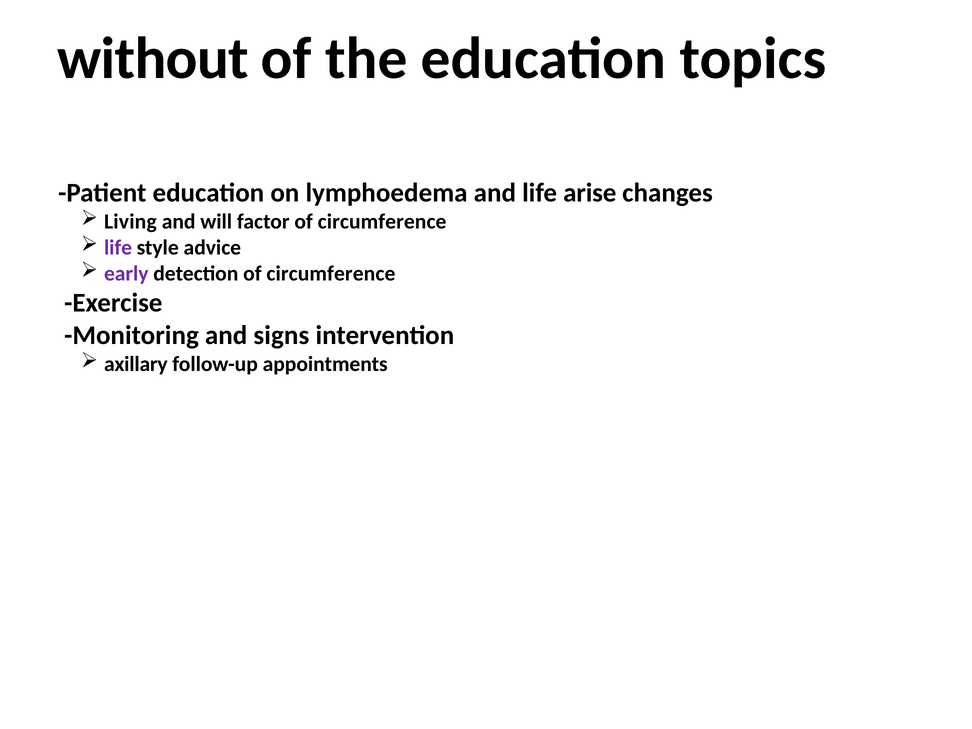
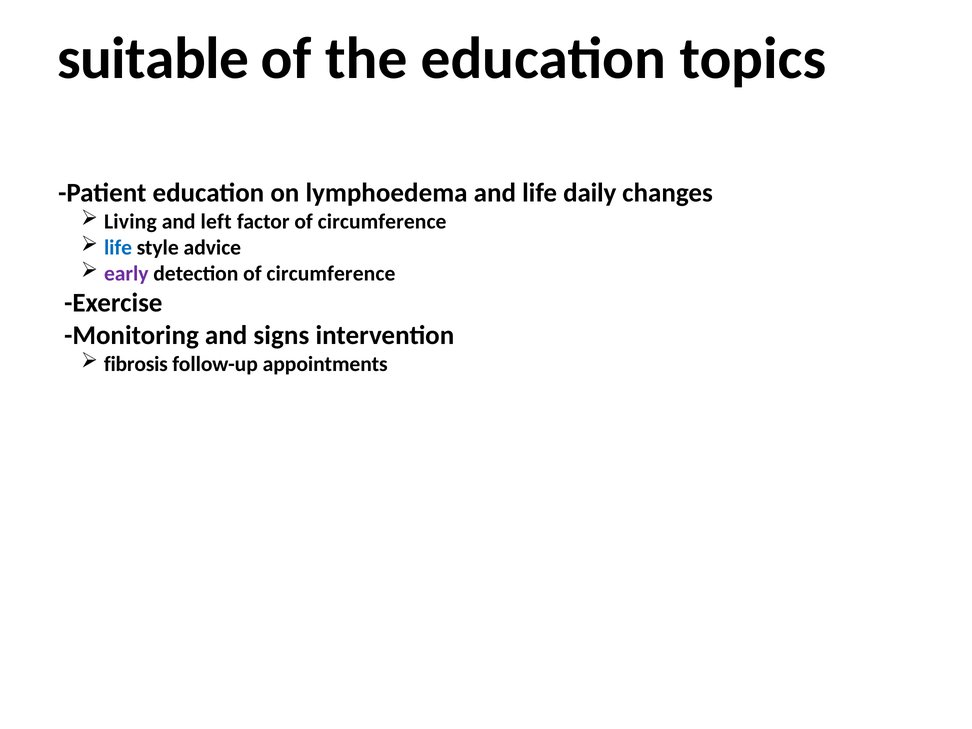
without: without -> suitable
arise: arise -> daily
will: will -> left
life at (118, 248) colour: purple -> blue
axillary: axillary -> fibrosis
